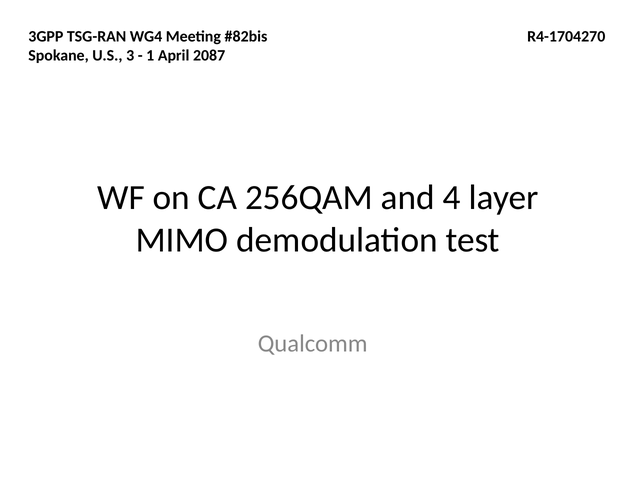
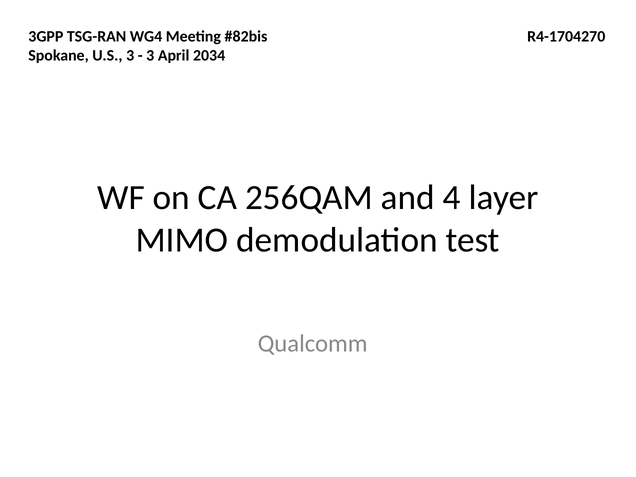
1 at (150, 55): 1 -> 3
2087: 2087 -> 2034
